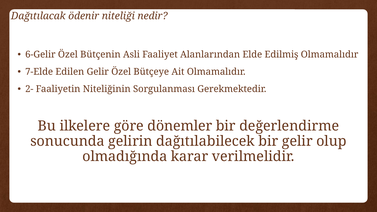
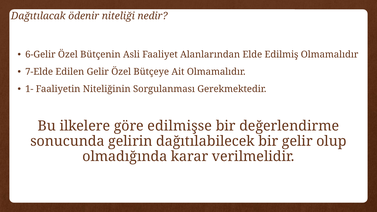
2-: 2- -> 1-
dönemler: dönemler -> edilmişse
